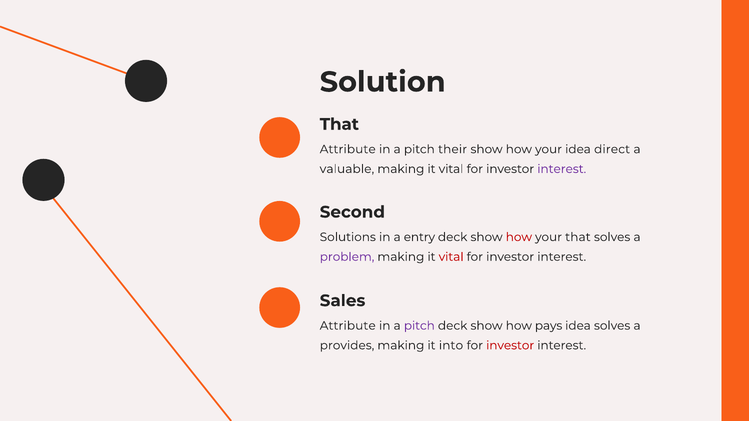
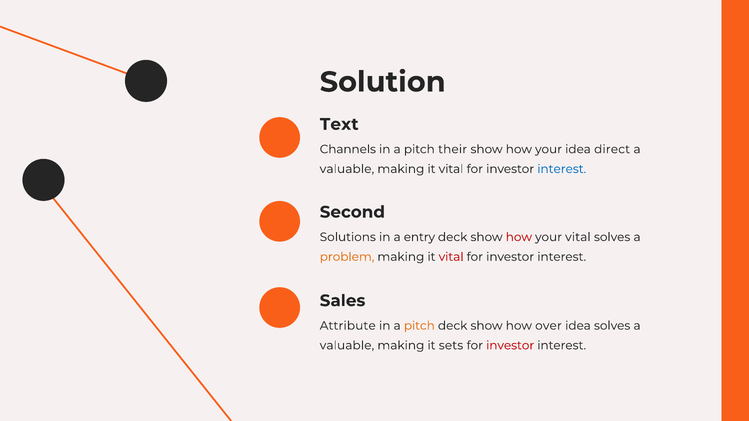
That at (339, 124): That -> Text
Attribute at (348, 149): Attribute -> Channels
interest at (562, 169) colour: purple -> blue
your that: that -> vital
problem colour: purple -> orange
pitch at (419, 326) colour: purple -> orange
pays: pays -> over
provides at (347, 346): provides -> valuable
into: into -> sets
